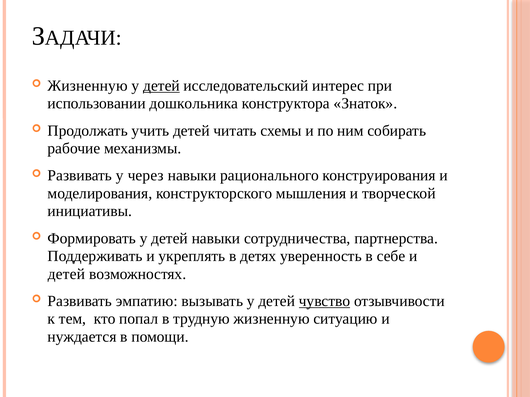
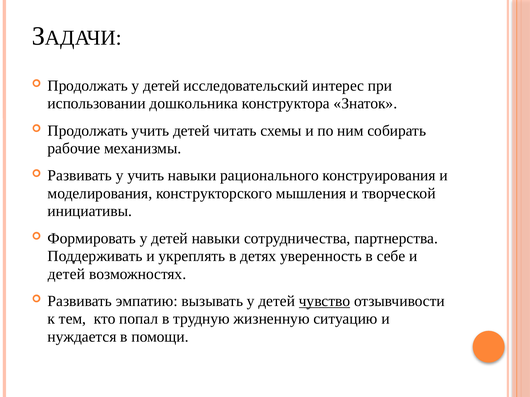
Жизненную at (88, 86): Жизненную -> Продолжать
детей at (162, 86) underline: present -> none
у через: через -> учить
